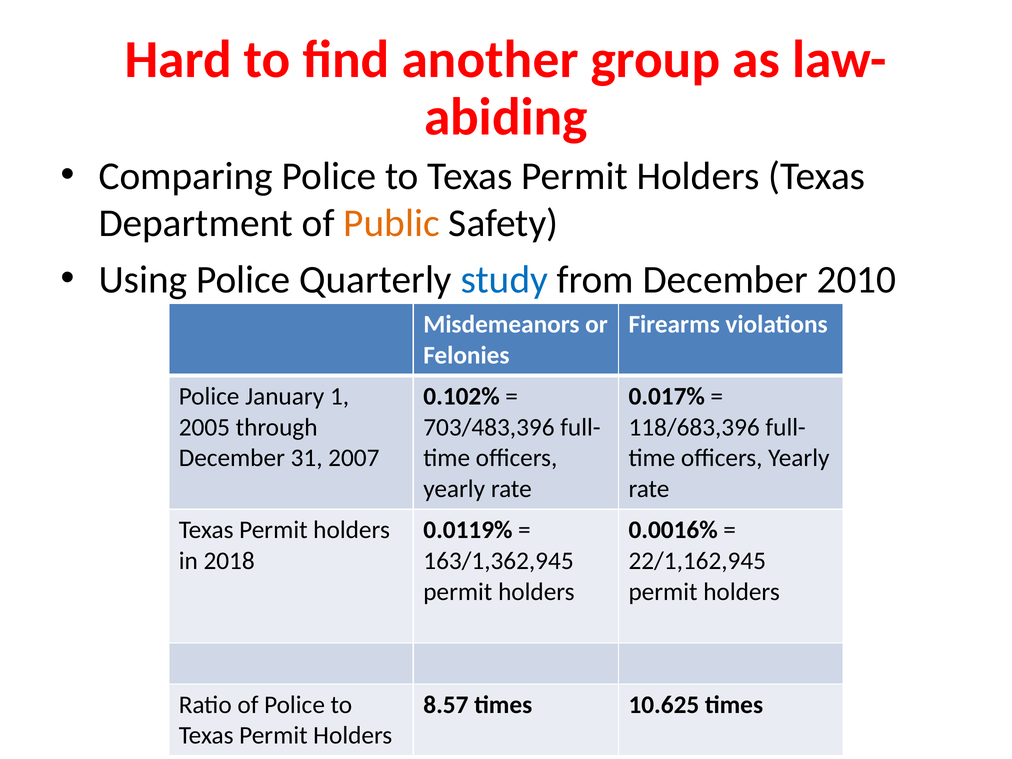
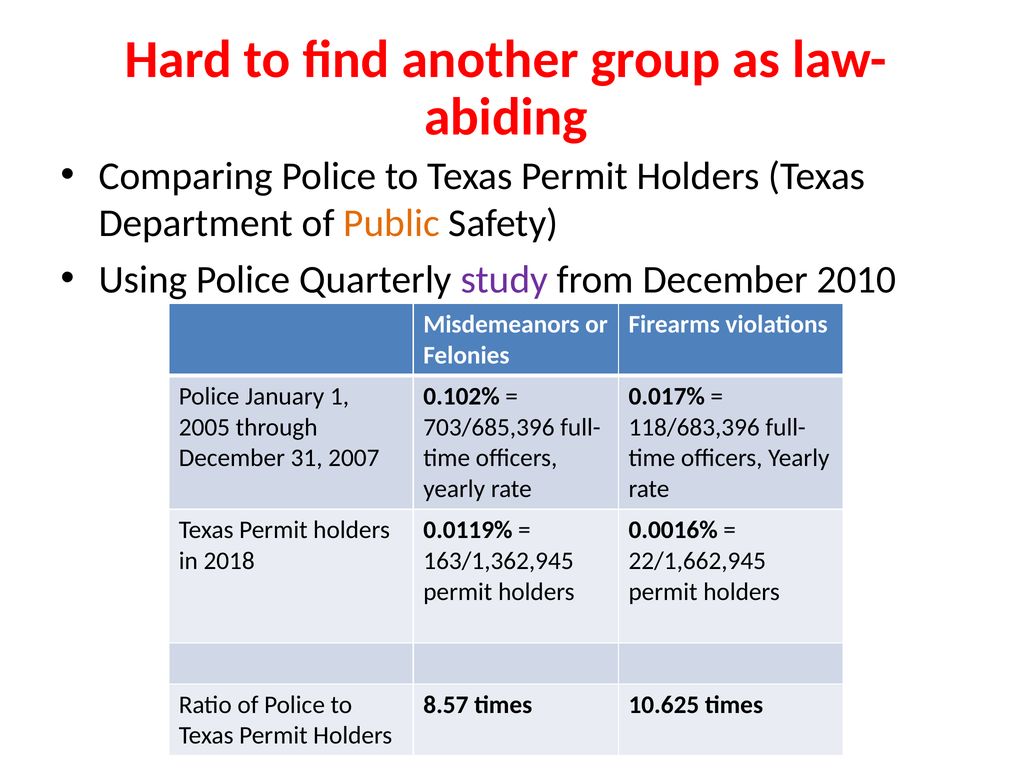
study colour: blue -> purple
703/483,396: 703/483,396 -> 703/685,396
22/1,162,945: 22/1,162,945 -> 22/1,662,945
